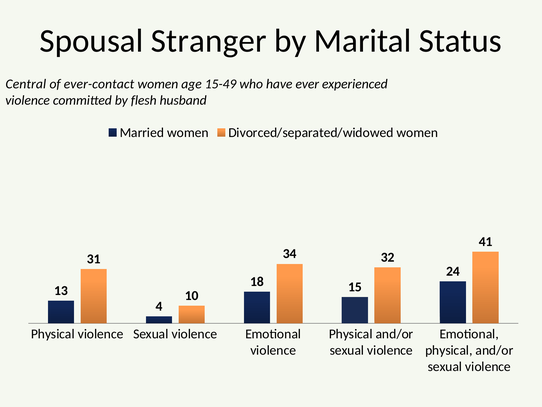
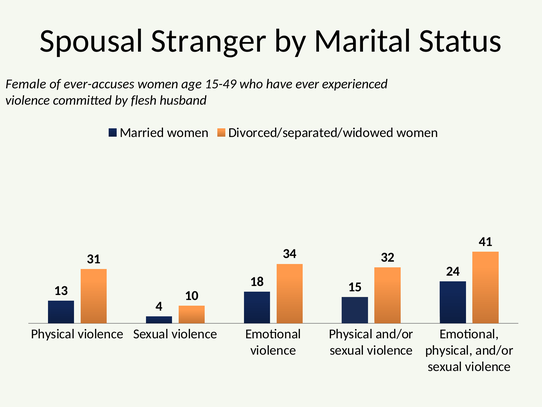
Central: Central -> Female
ever-contact: ever-contact -> ever-accuses
